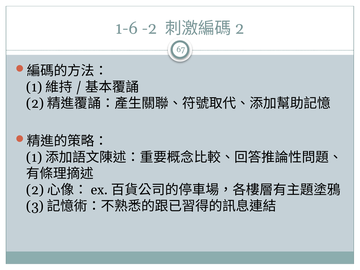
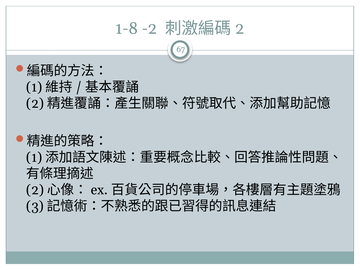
1-6: 1-6 -> 1-8
